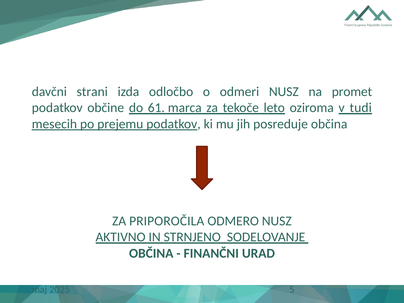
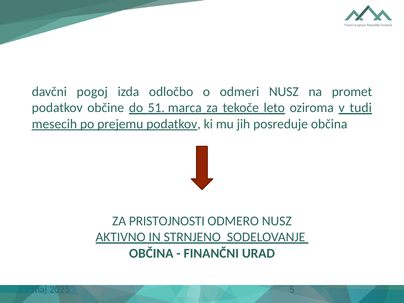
strani: strani -> pogoj
61: 61 -> 51
PRIPOROČILA: PRIPOROČILA -> PRISTOJNOSTI
